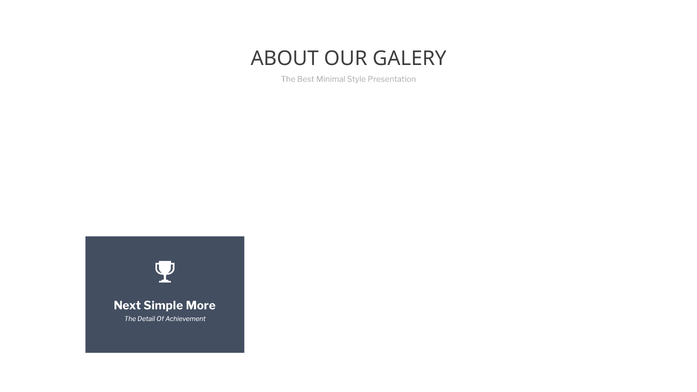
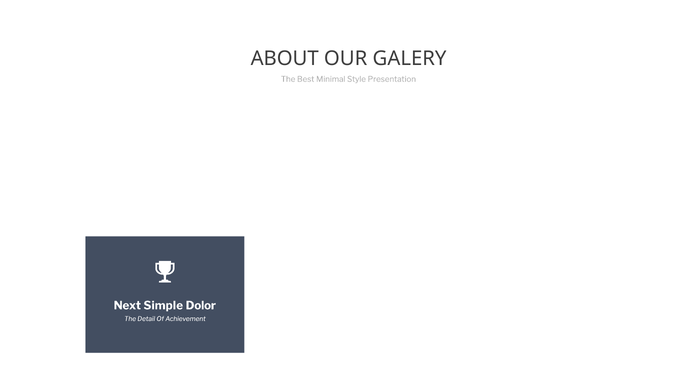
More: More -> Dolor
